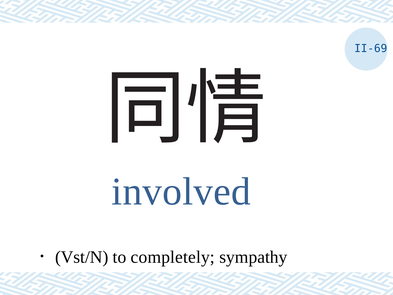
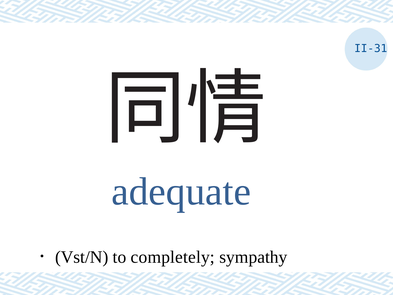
II-69: II-69 -> II-31
involved: involved -> adequate
